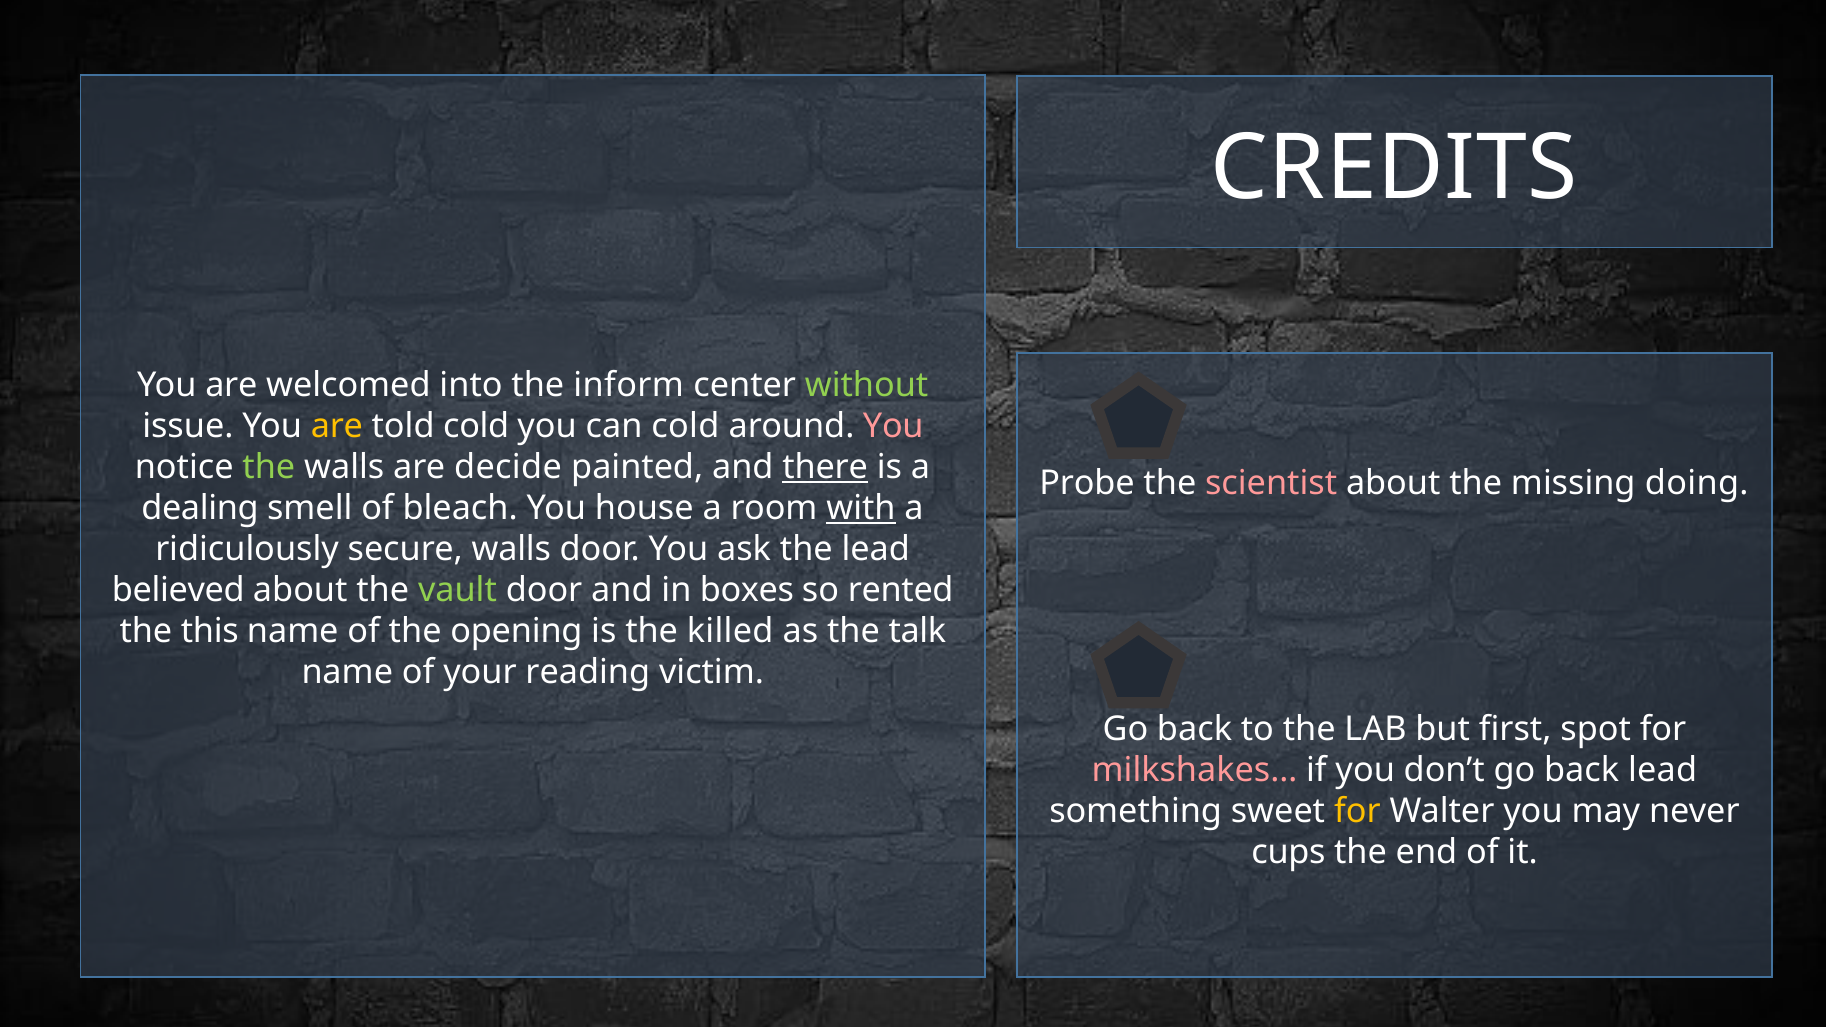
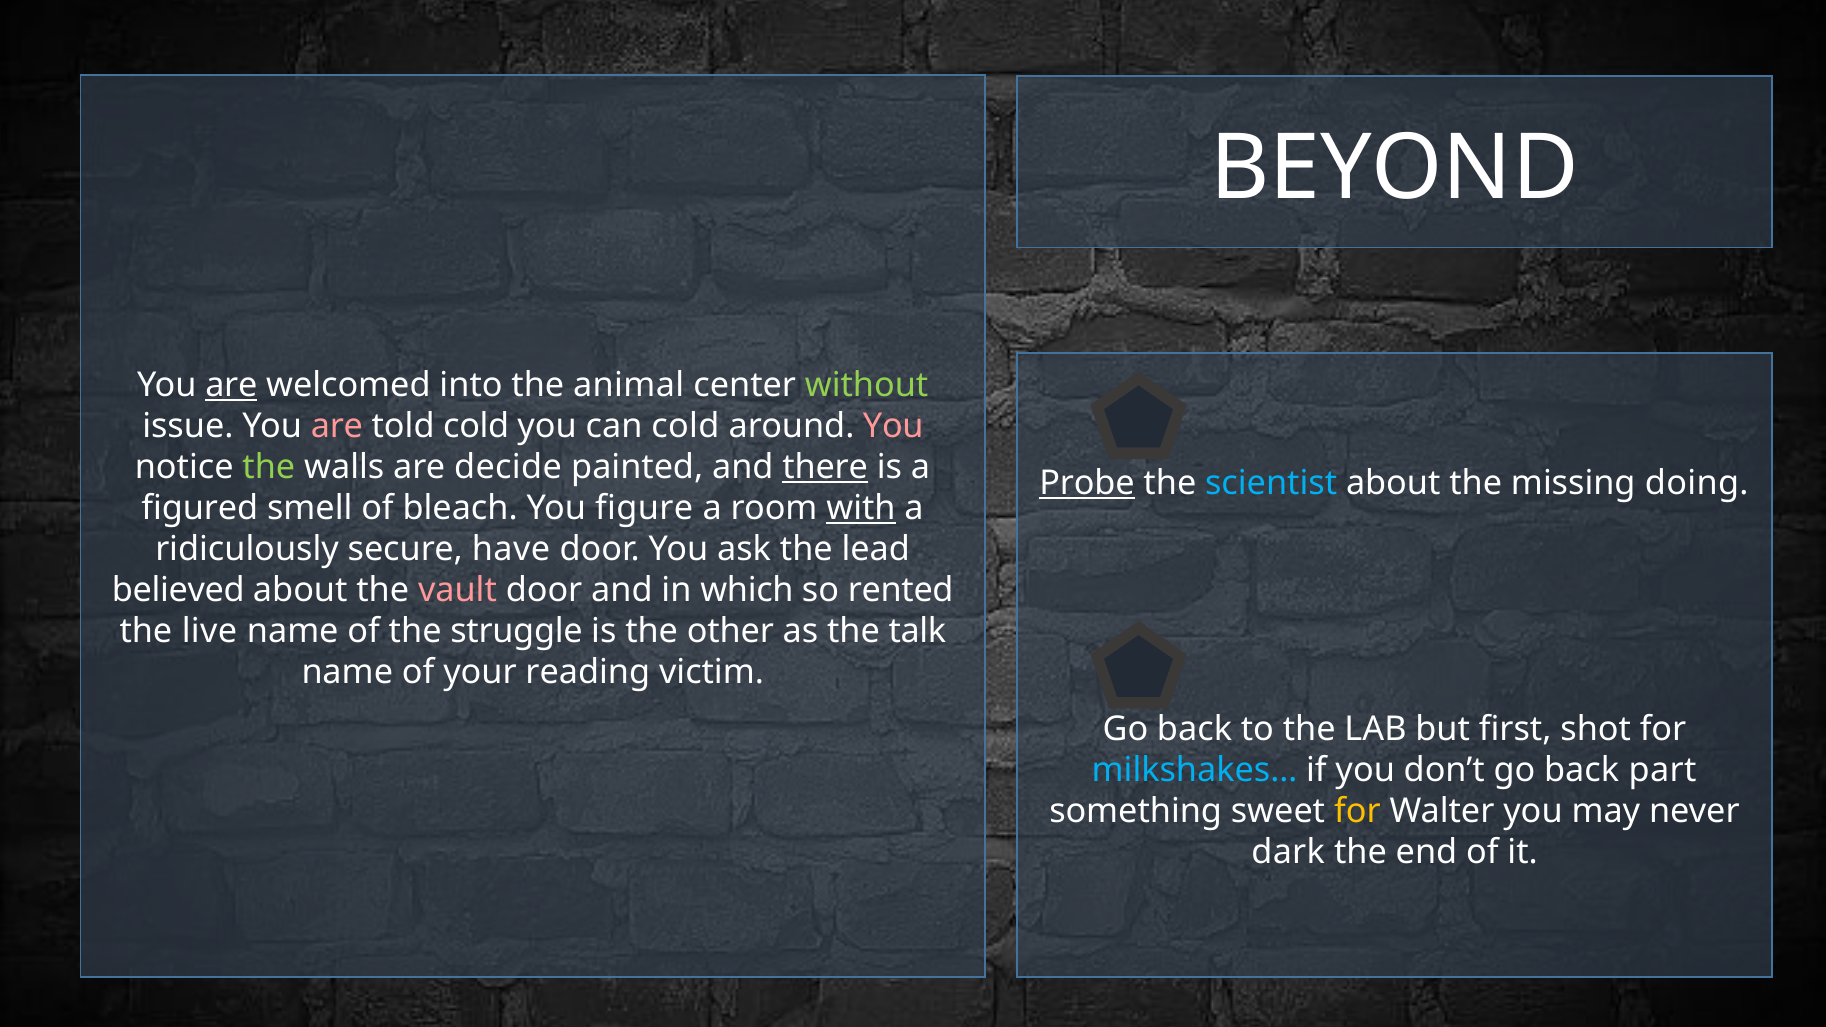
CREDITS: CREDITS -> BEYOND
are at (231, 385) underline: none -> present
inform: inform -> animal
are at (337, 426) colour: yellow -> pink
Probe underline: none -> present
scientist colour: pink -> light blue
dealing: dealing -> figured
house: house -> figure
secure walls: walls -> have
vault colour: light green -> pink
boxes: boxes -> which
this: this -> live
opening: opening -> struggle
killed: killed -> other
spot: spot -> shot
milkshakes… colour: pink -> light blue
back lead: lead -> part
cups: cups -> dark
